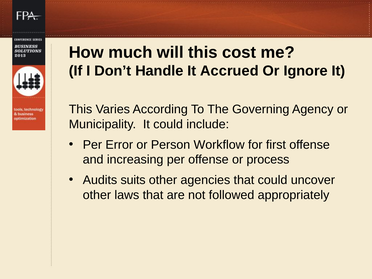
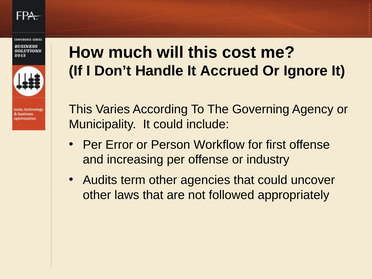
process: process -> industry
suits: suits -> term
